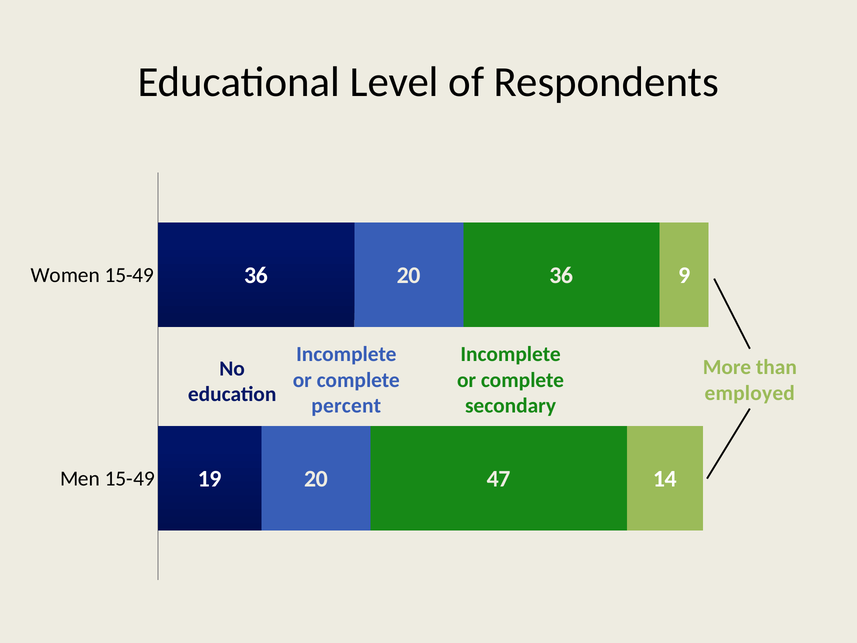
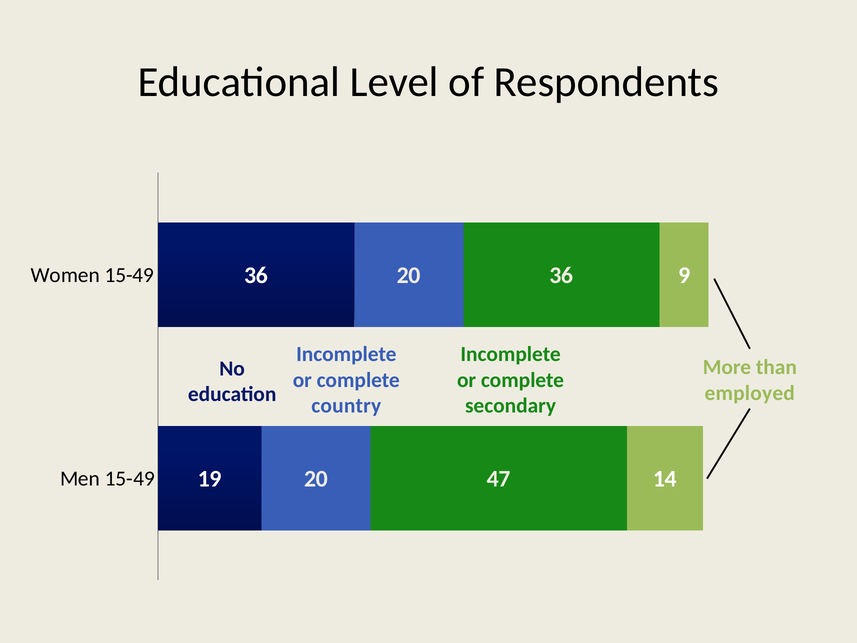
percent: percent -> country
